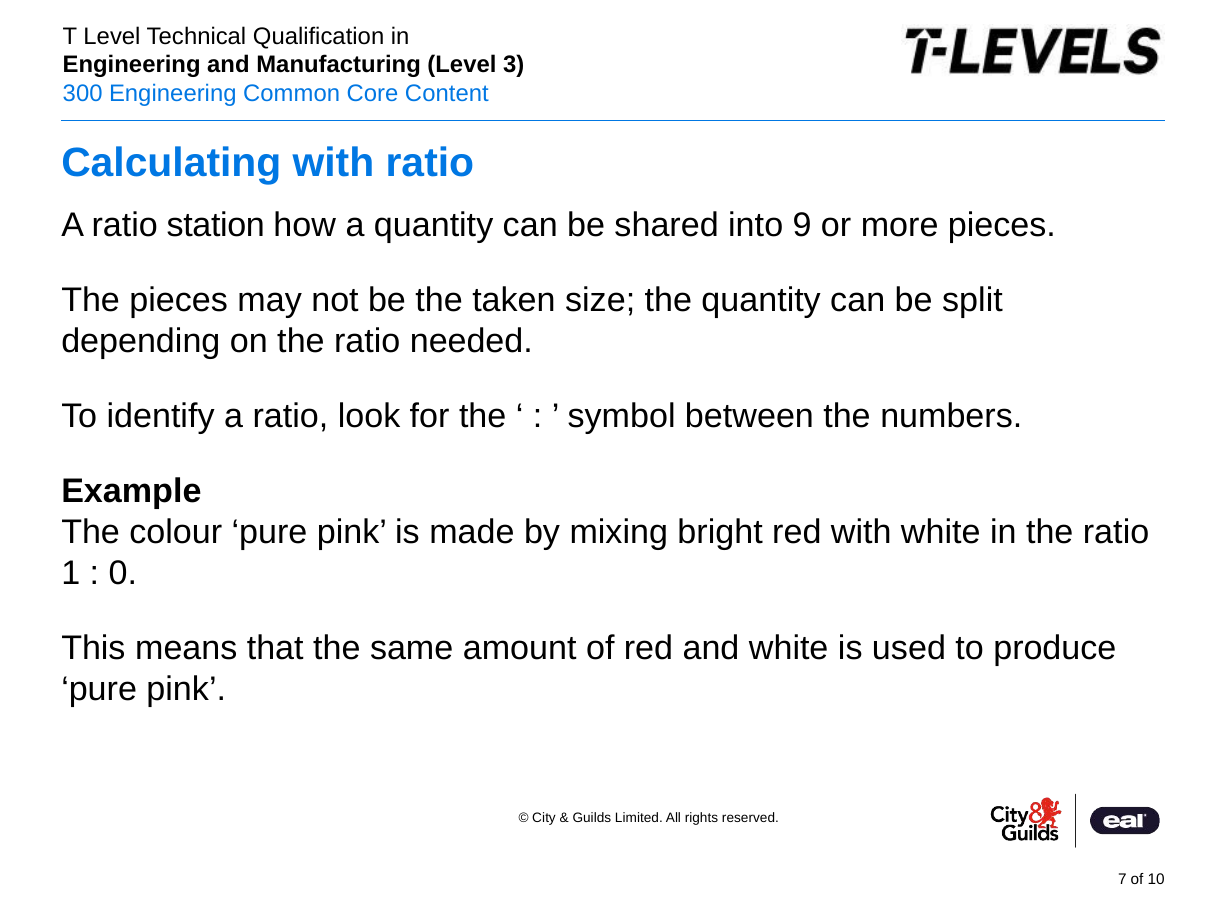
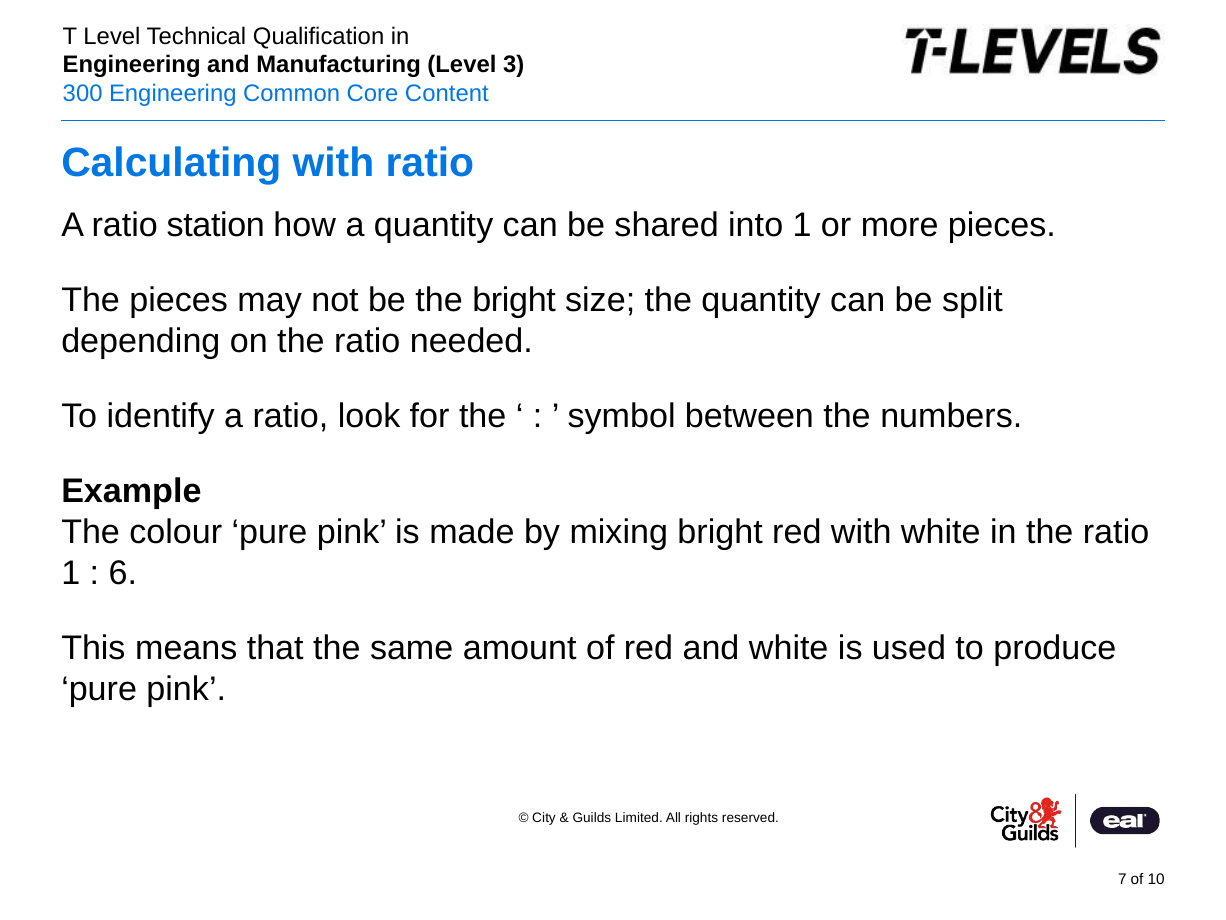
into 9: 9 -> 1
the taken: taken -> bright
0: 0 -> 6
